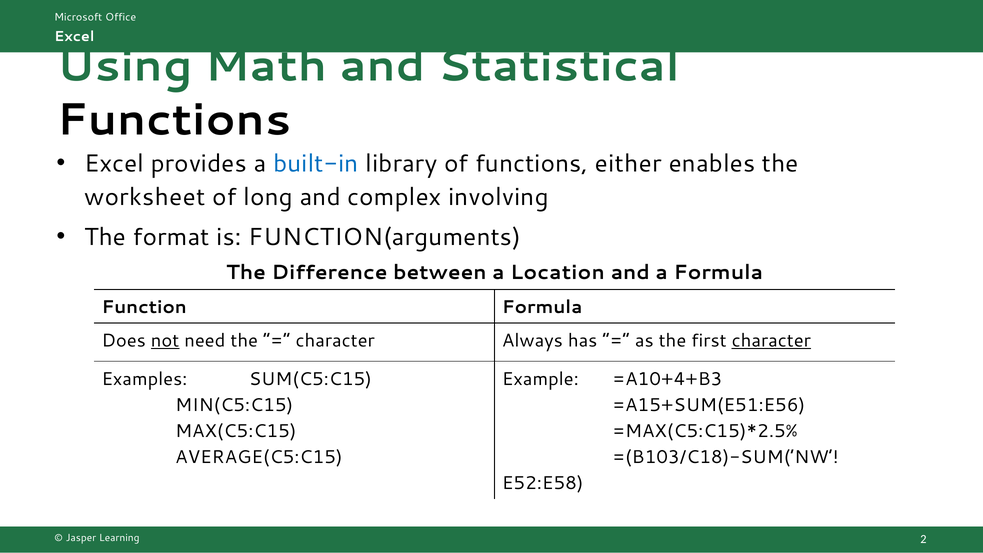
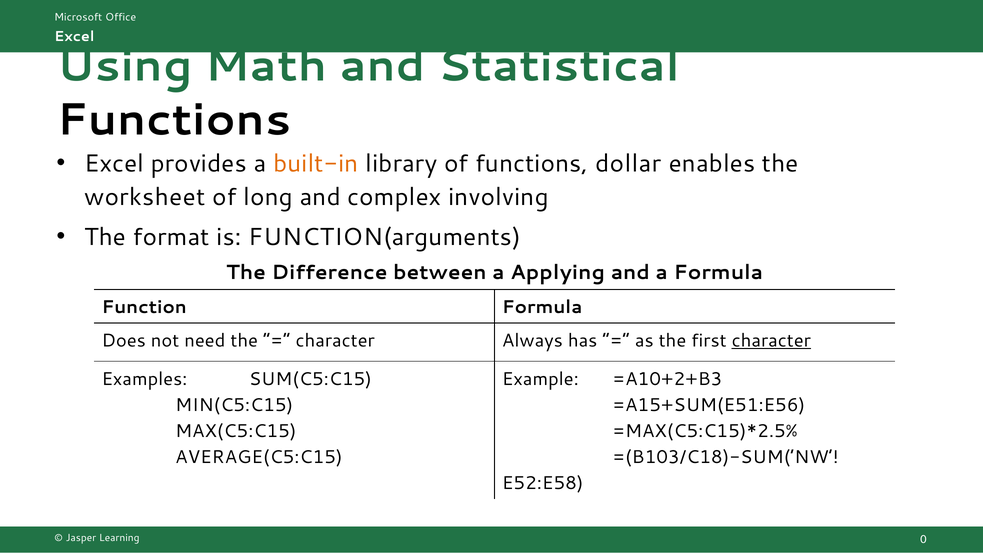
built-in colour: blue -> orange
either: either -> dollar
Location: Location -> Applying
not underline: present -> none
=A10+4+B3: =A10+4+B3 -> =A10+2+B3
2: 2 -> 0
